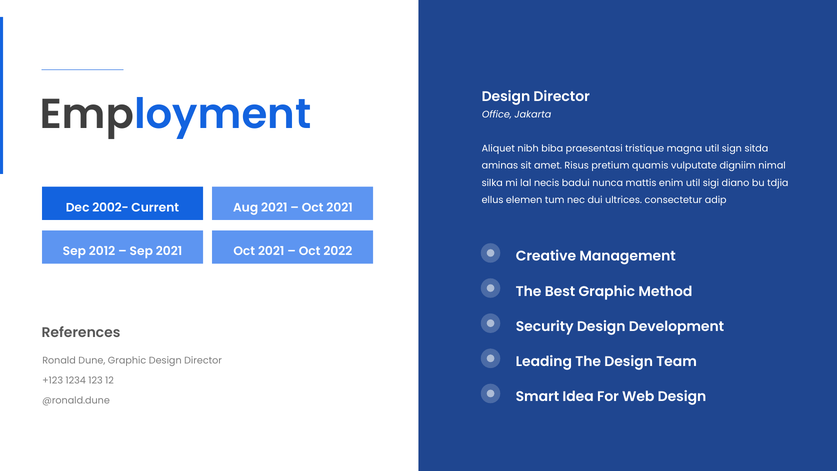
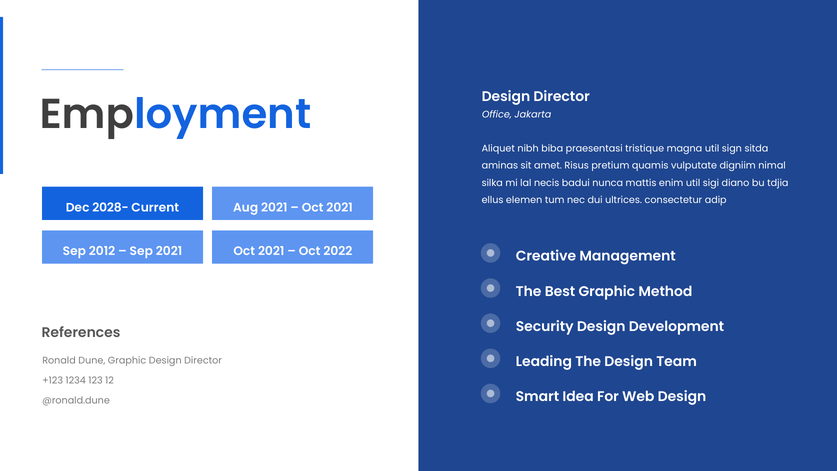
2002-: 2002- -> 2028-
